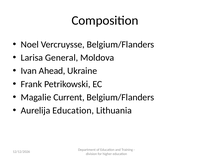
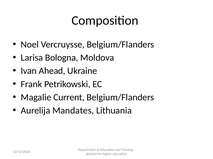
General: General -> Bologna
Aurelija Education: Education -> Mandates
